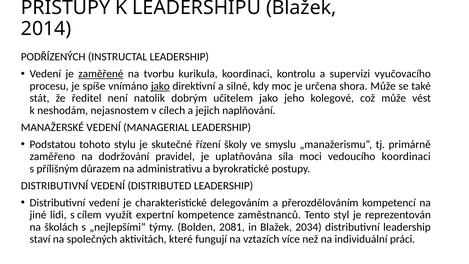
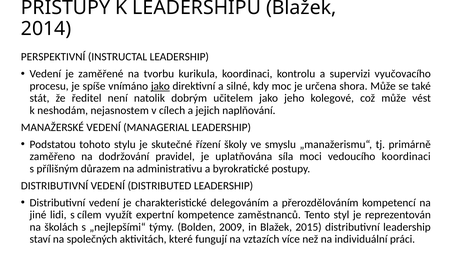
PODŘÍZENÝCH: PODŘÍZENÝCH -> PERSPEKTIVNÍ
zaměřené underline: present -> none
2081: 2081 -> 2009
2034: 2034 -> 2015
